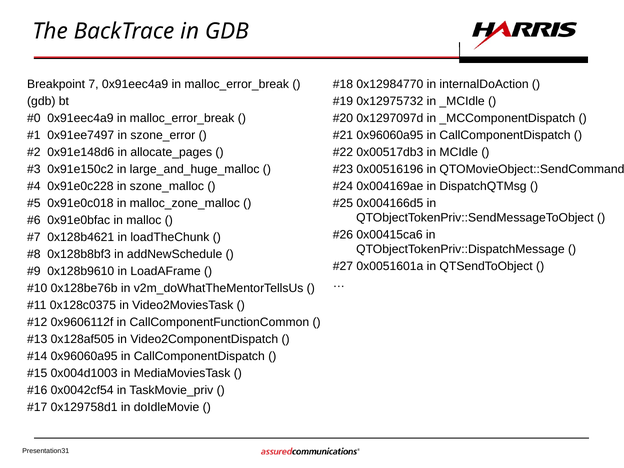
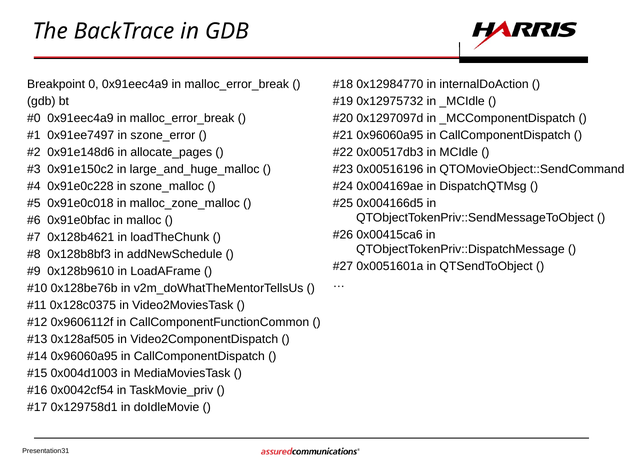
7: 7 -> 0
